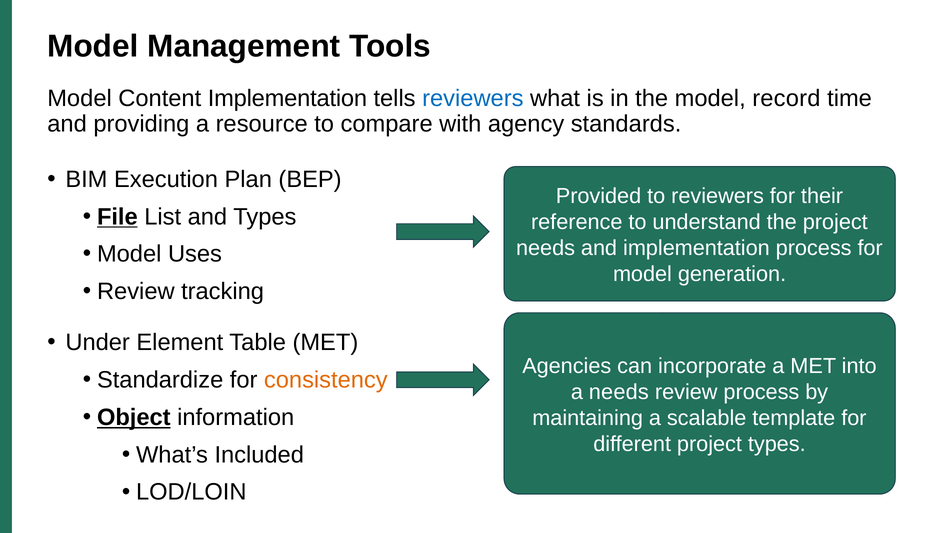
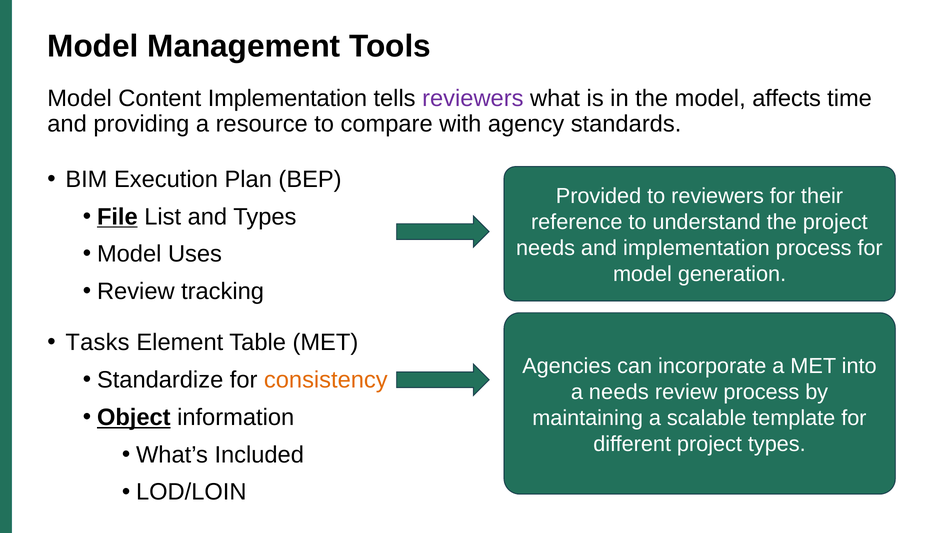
reviewers at (473, 98) colour: blue -> purple
record: record -> affects
Under: Under -> Tasks
